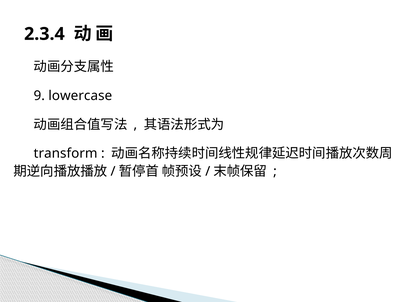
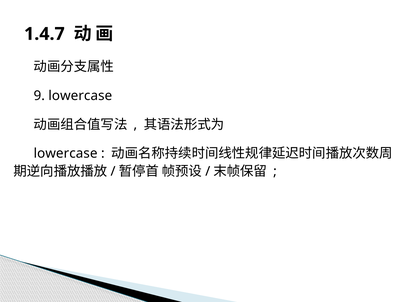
2.3.4: 2.3.4 -> 1.4.7
transform at (66, 153): transform -> lowercase
